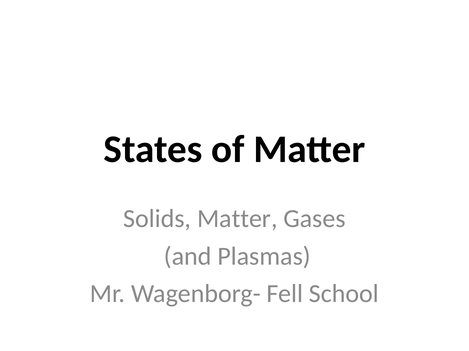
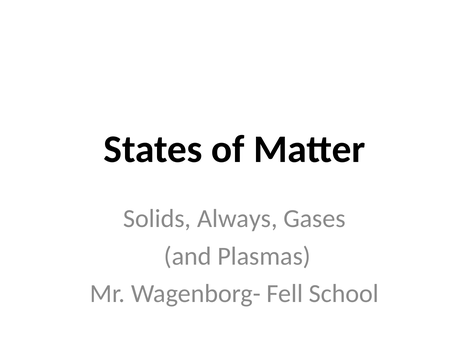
Solids Matter: Matter -> Always
